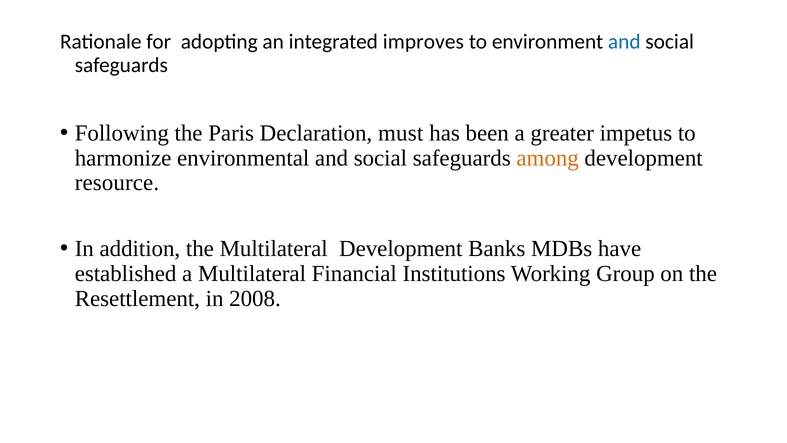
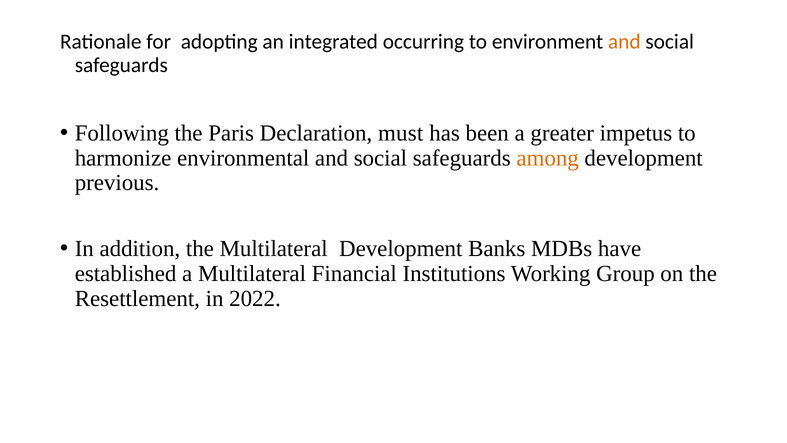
improves: improves -> occurring
and at (624, 42) colour: blue -> orange
resource: resource -> previous
2008: 2008 -> 2022
